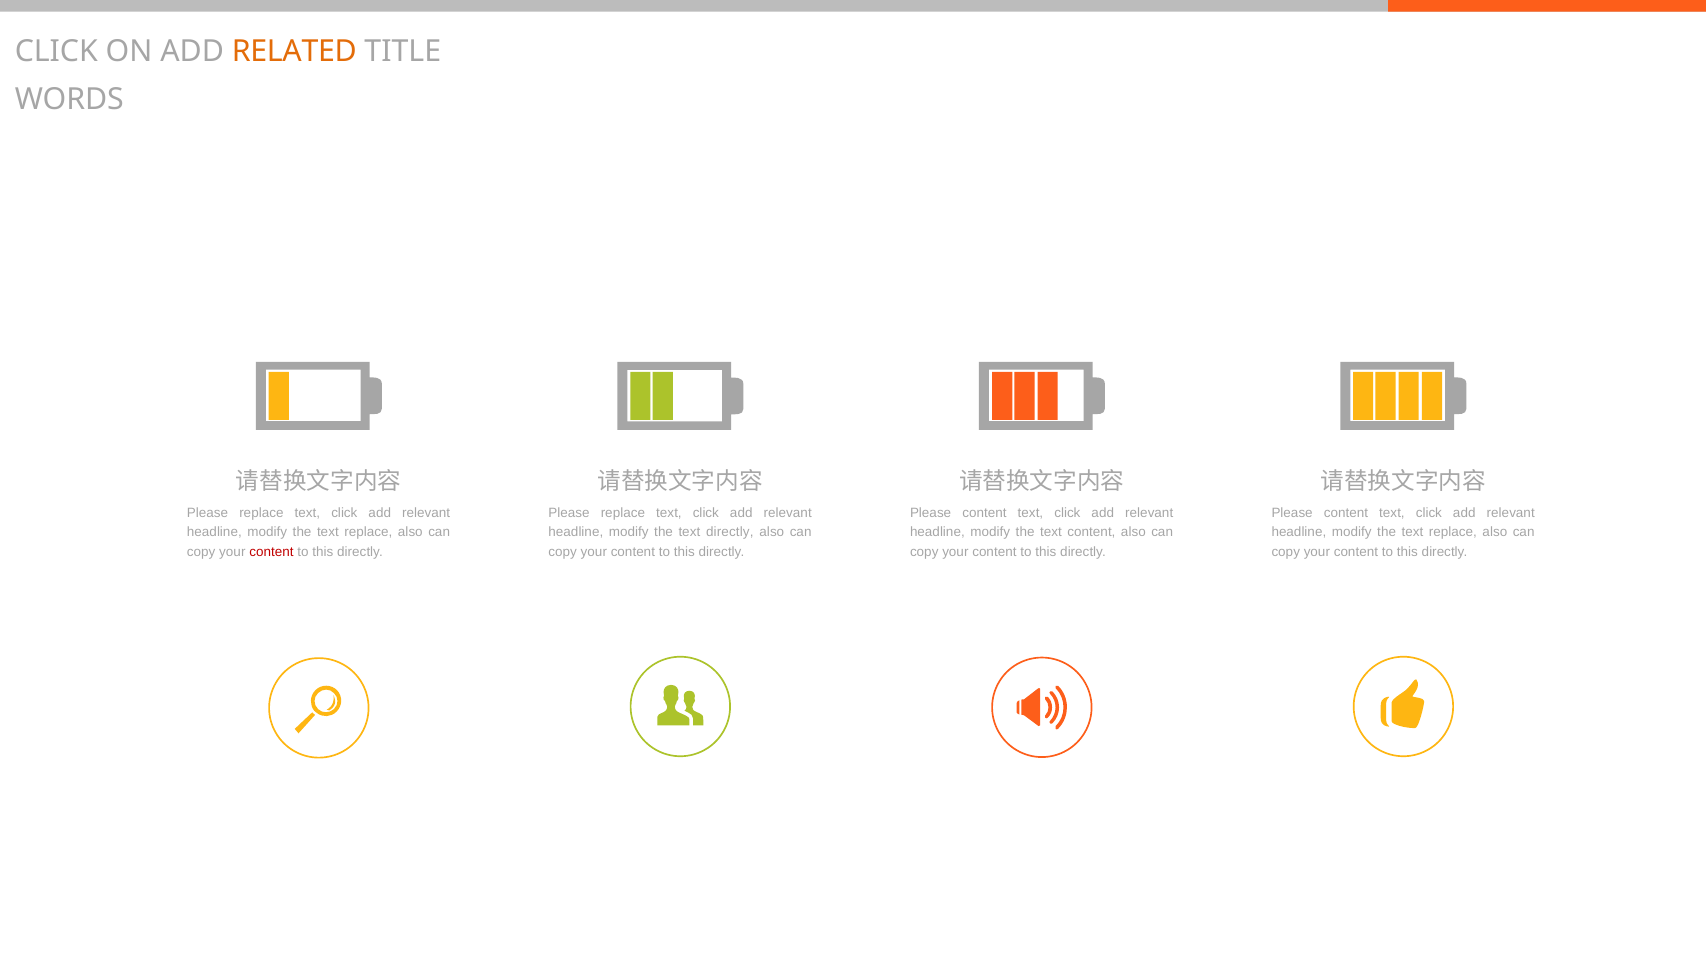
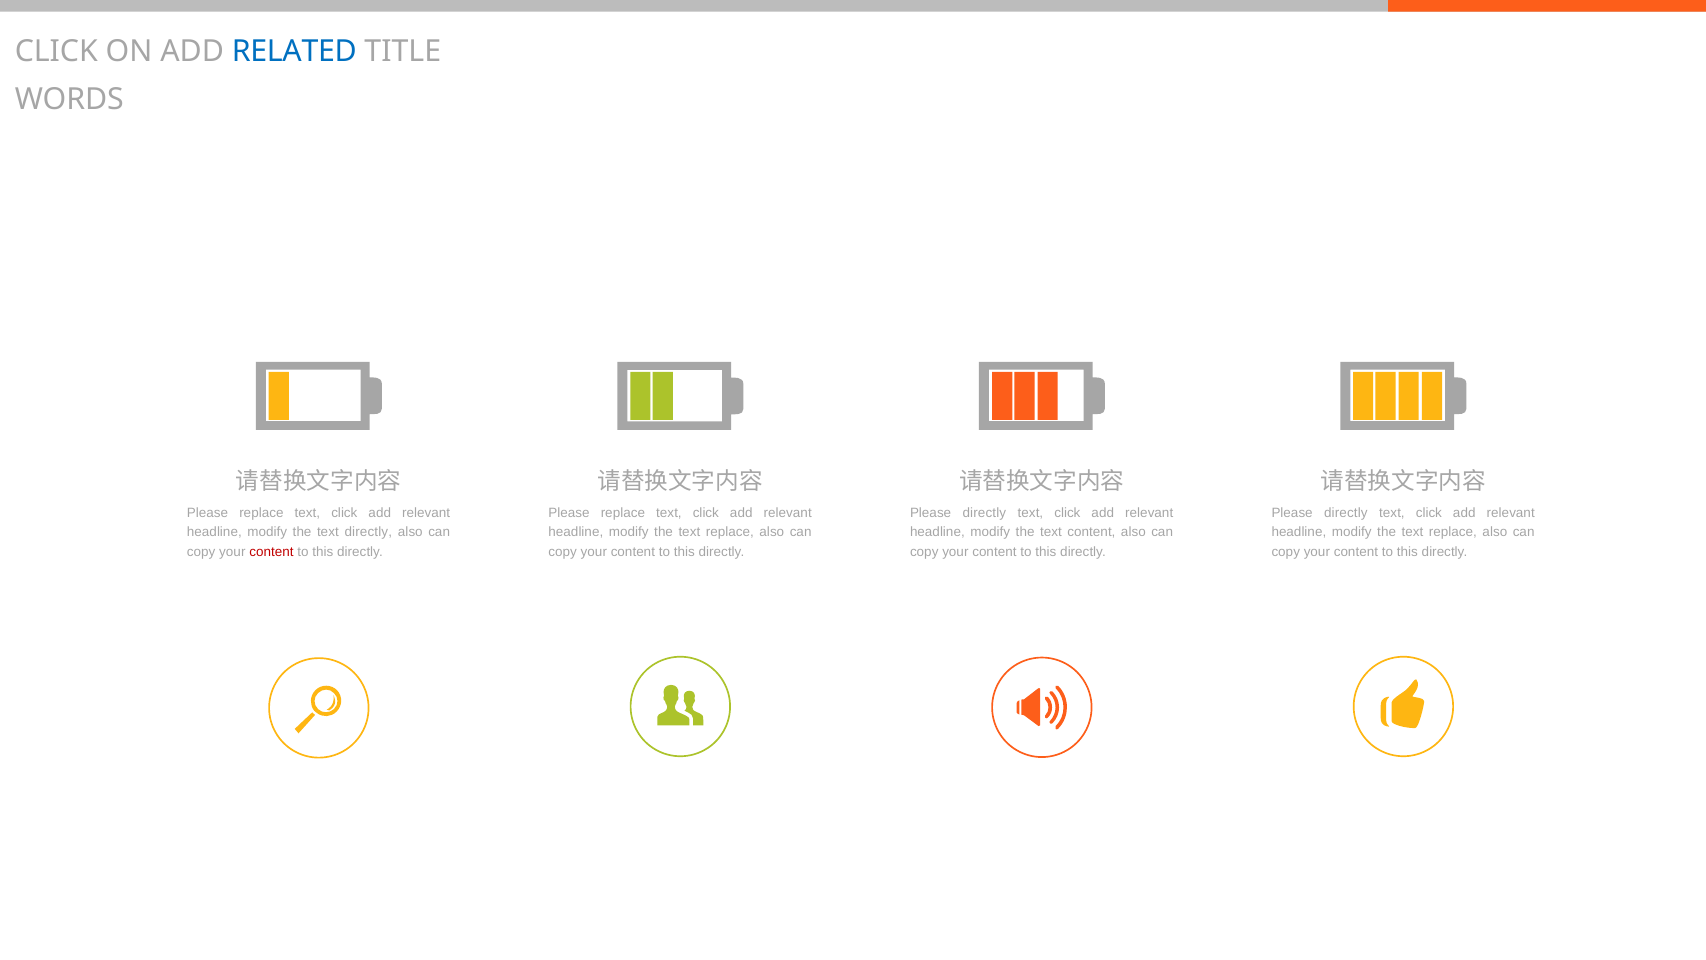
RELATED colour: orange -> blue
content at (984, 513): content -> directly
content at (1346, 513): content -> directly
replace at (368, 532): replace -> directly
directly at (730, 532): directly -> replace
